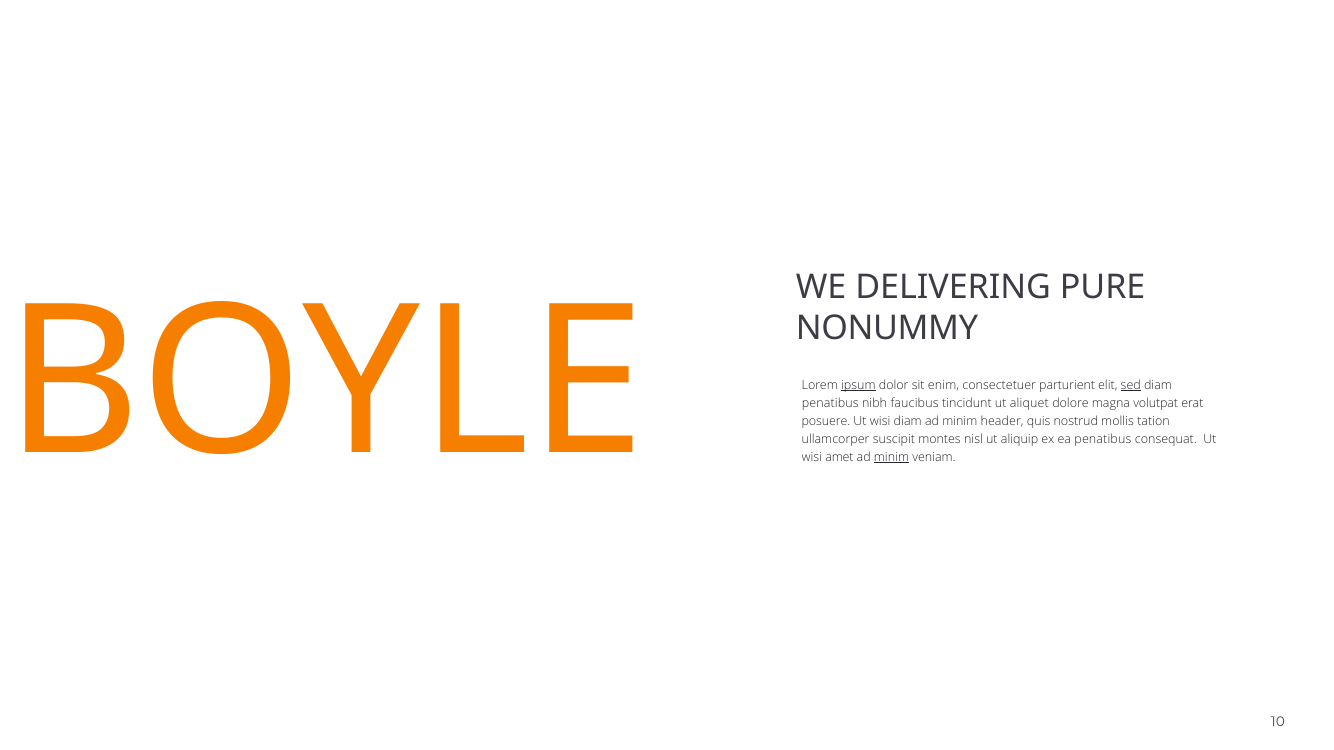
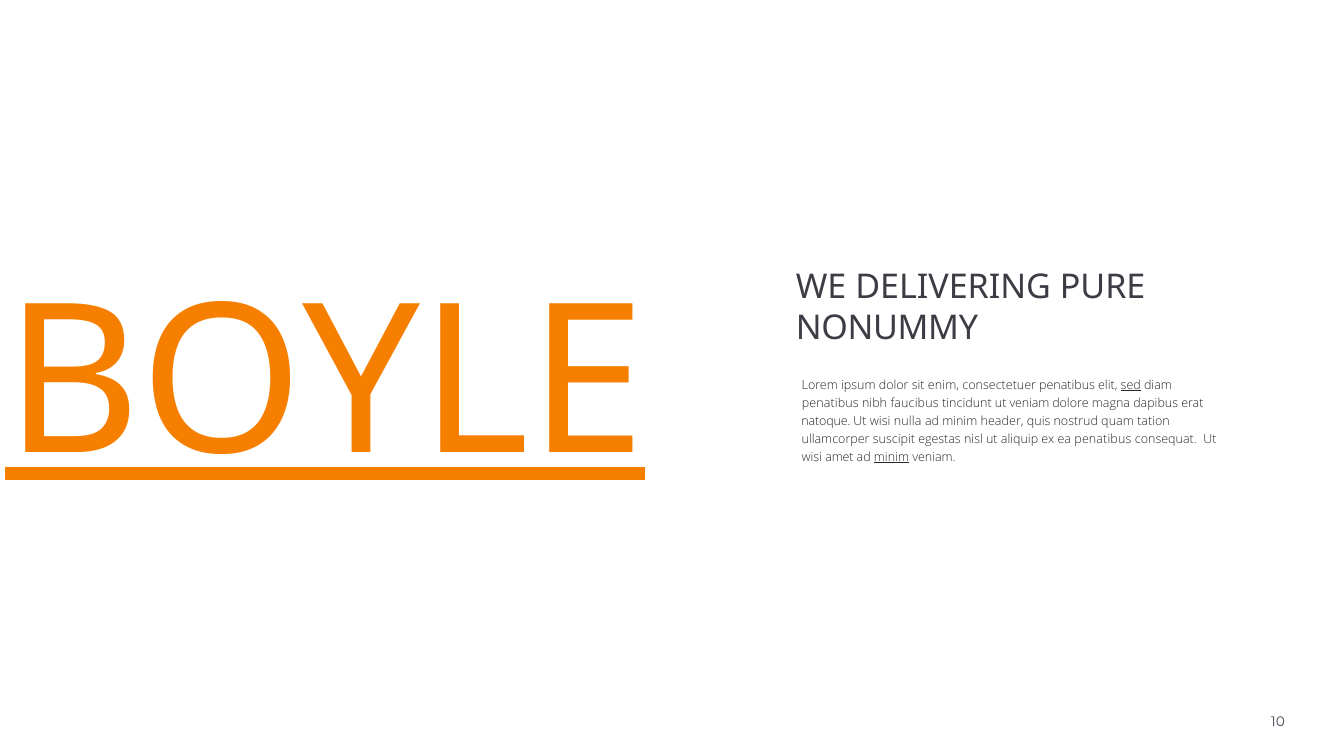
BOYLE underline: none -> present
ipsum underline: present -> none
consectetuer parturient: parturient -> penatibus
ut aliquet: aliquet -> veniam
volutpat: volutpat -> dapibus
posuere: posuere -> natoque
wisi diam: diam -> nulla
mollis: mollis -> quam
montes: montes -> egestas
